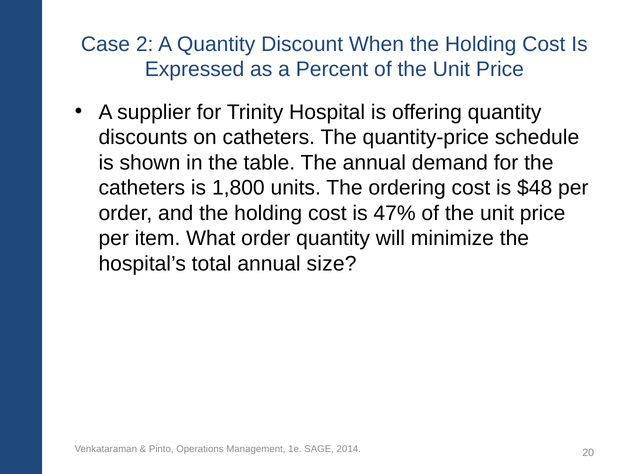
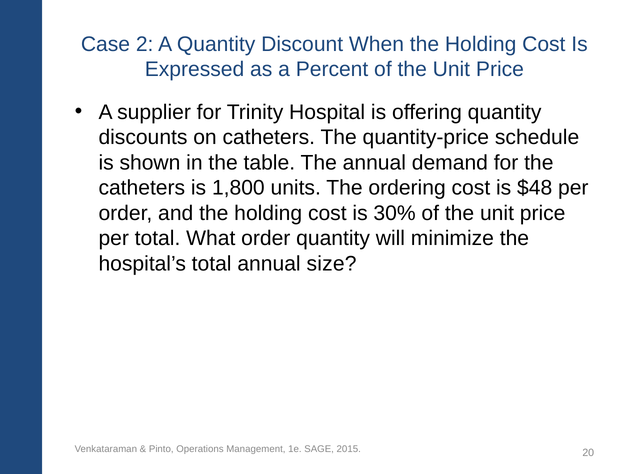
47%: 47% -> 30%
per item: item -> total
2014: 2014 -> 2015
